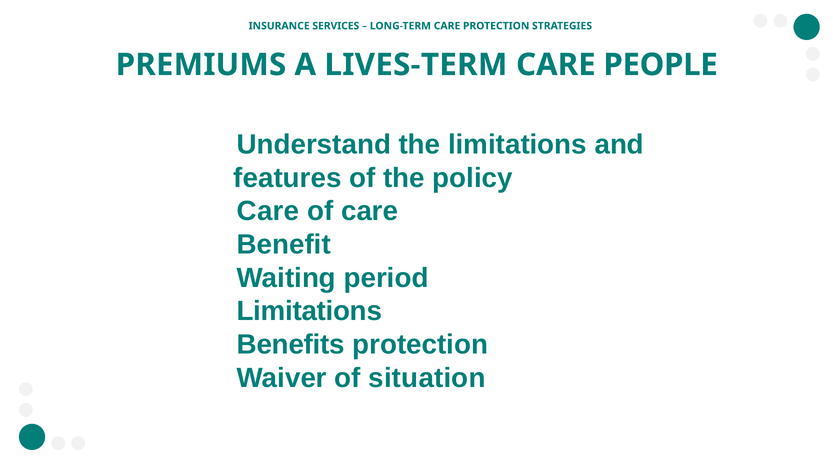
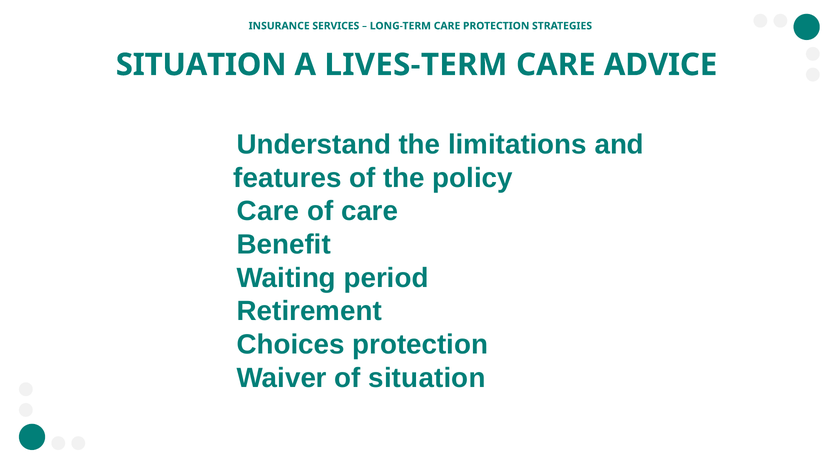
PREMIUMS at (201, 65): PREMIUMS -> SITUATION
PEOPLE: PEOPLE -> ADVICE
Limitations at (309, 311): Limitations -> Retirement
Benefits: Benefits -> Choices
